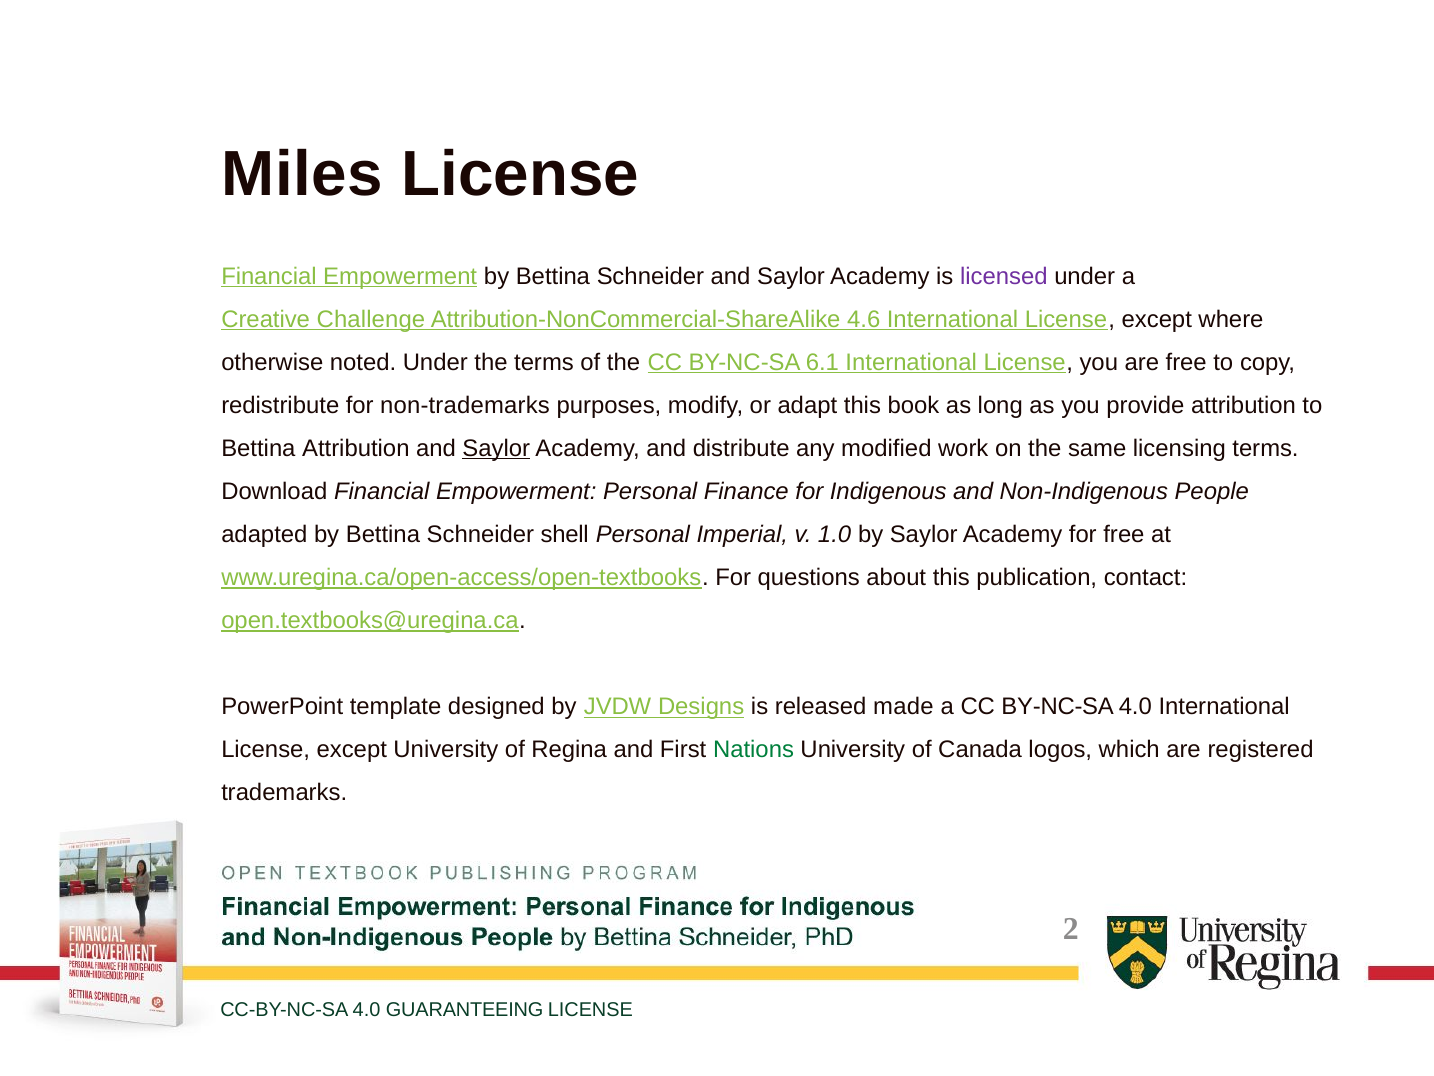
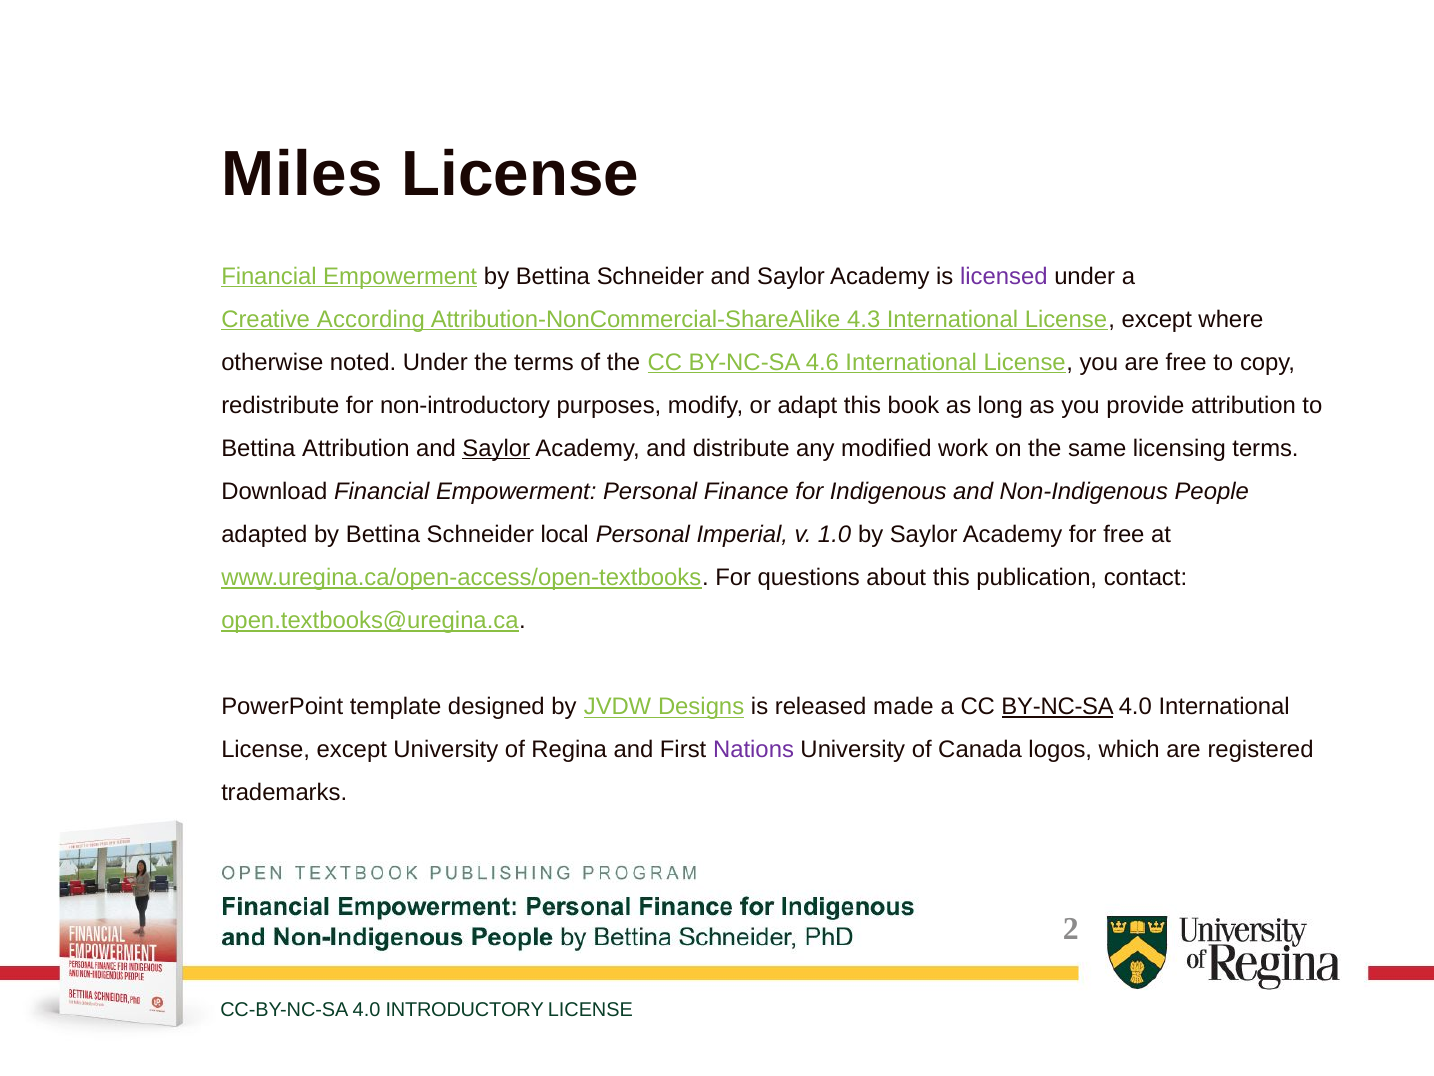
Challenge: Challenge -> According
4.6: 4.6 -> 4.3
6.1: 6.1 -> 4.6
non-trademarks: non-trademarks -> non-introductory
shell: shell -> local
BY-NC-SA at (1058, 706) underline: none -> present
Nations colour: green -> purple
GUARANTEEING: GUARANTEEING -> INTRODUCTORY
